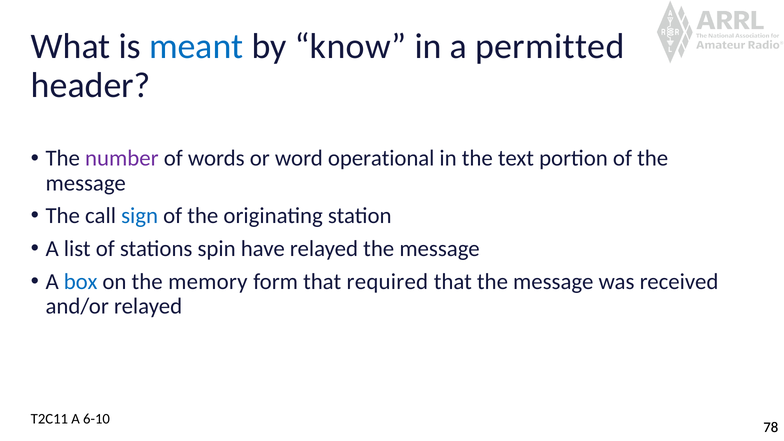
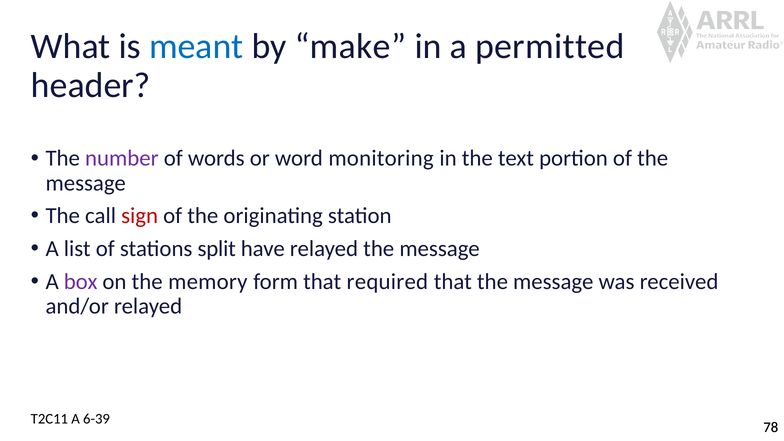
know: know -> make
operational: operational -> monitoring
sign colour: blue -> red
spin: spin -> split
box colour: blue -> purple
6-10: 6-10 -> 6-39
